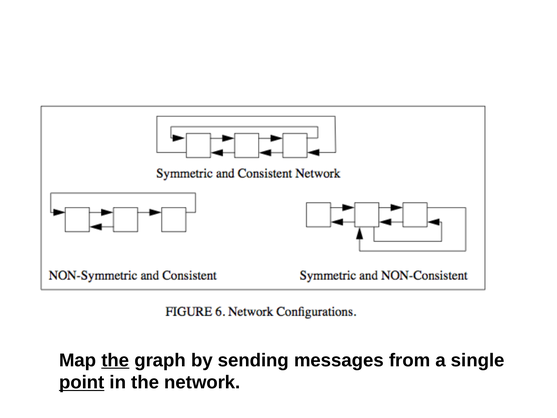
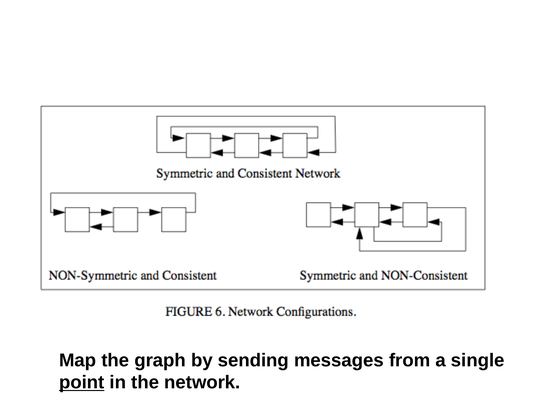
the at (115, 360) underline: present -> none
